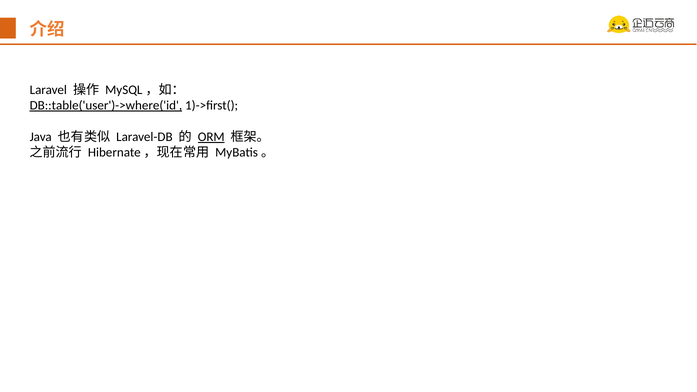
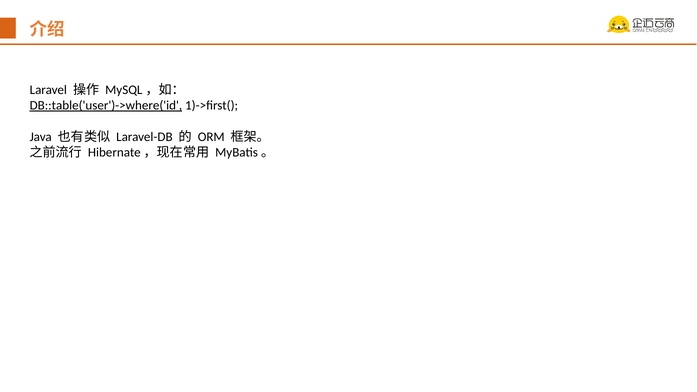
ORM underline: present -> none
